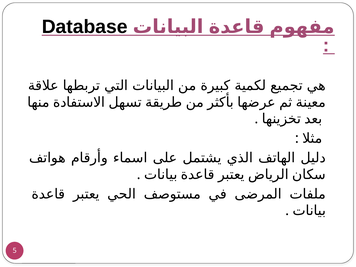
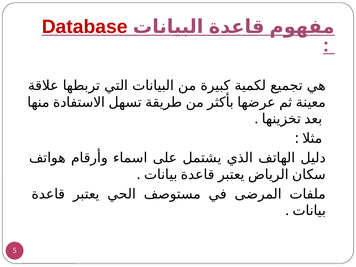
Database colour: black -> red
